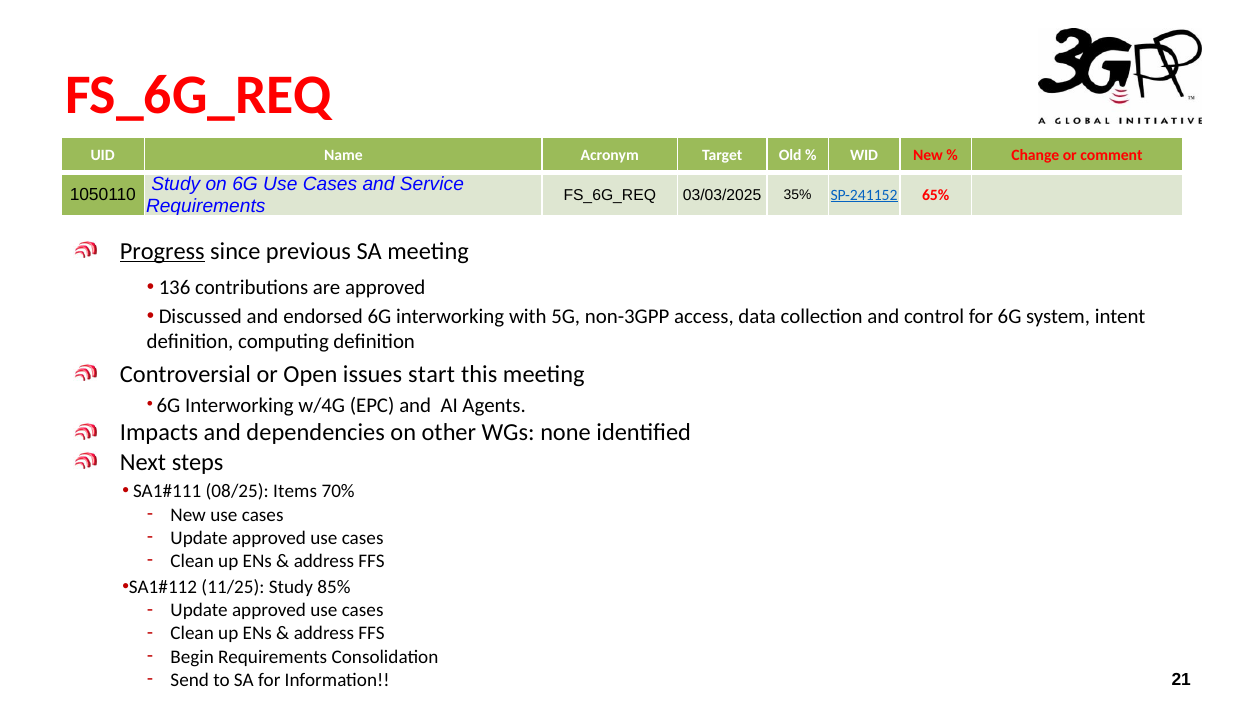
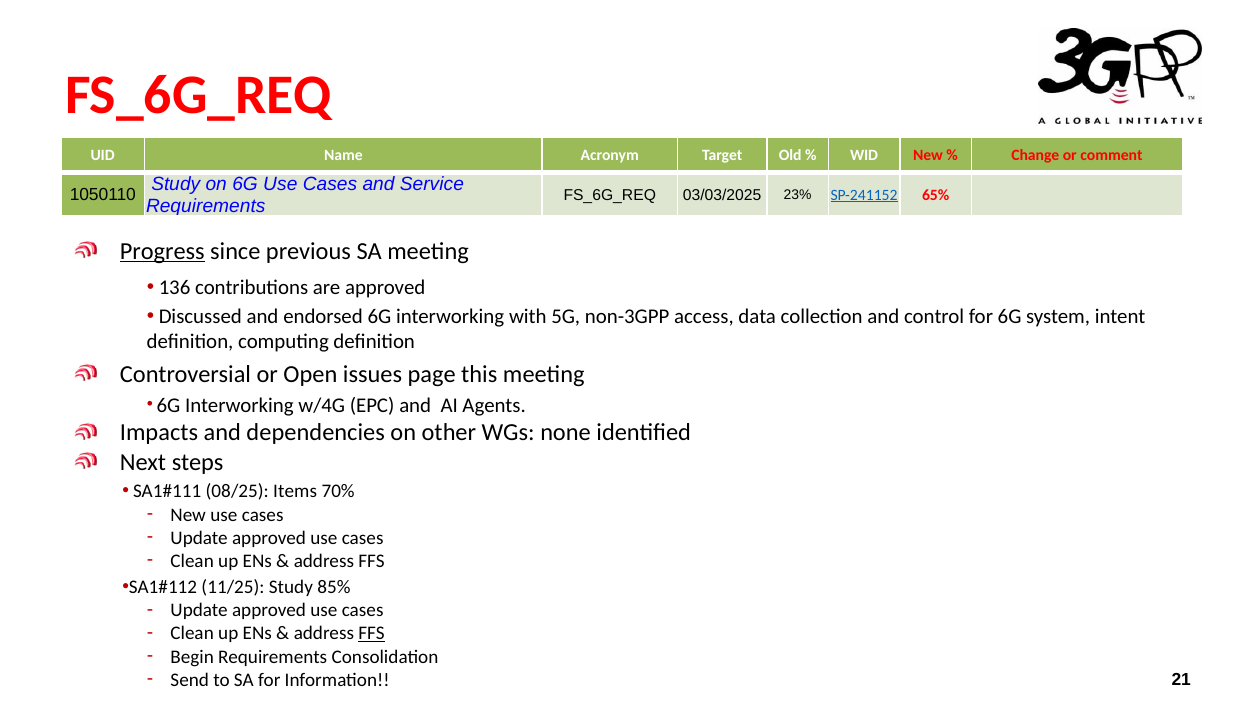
35%: 35% -> 23%
start: start -> page
FFS at (372, 633) underline: none -> present
